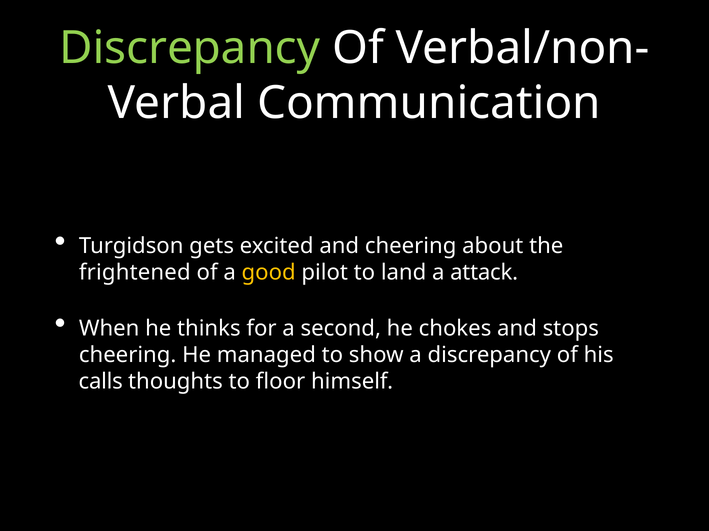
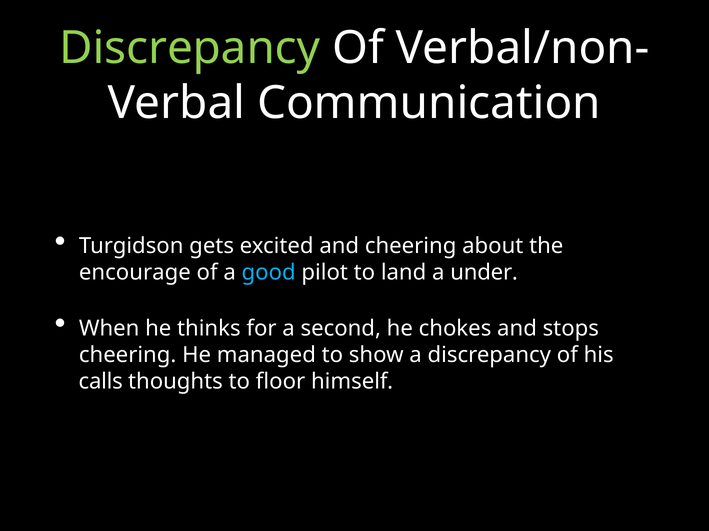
frightened: frightened -> encourage
good colour: yellow -> light blue
attack: attack -> under
